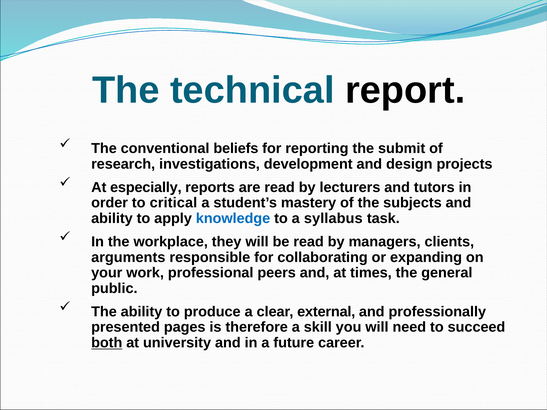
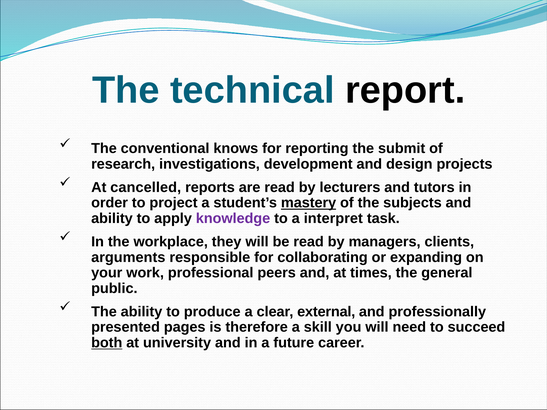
beliefs: beliefs -> knows
especially: especially -> cancelled
critical: critical -> project
mastery underline: none -> present
knowledge colour: blue -> purple
syllabus: syllabus -> interpret
